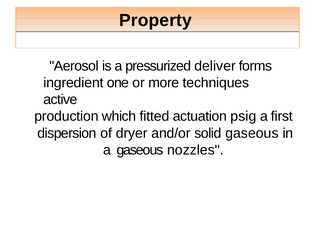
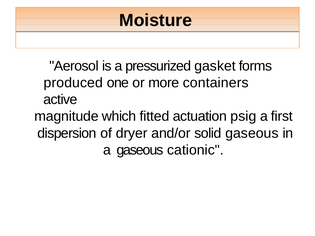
Property: Property -> Moisture
deliver: deliver -> gasket
ingredient: ingredient -> produced
techniques: techniques -> containers
production: production -> magnitude
nozzles: nozzles -> cationic
